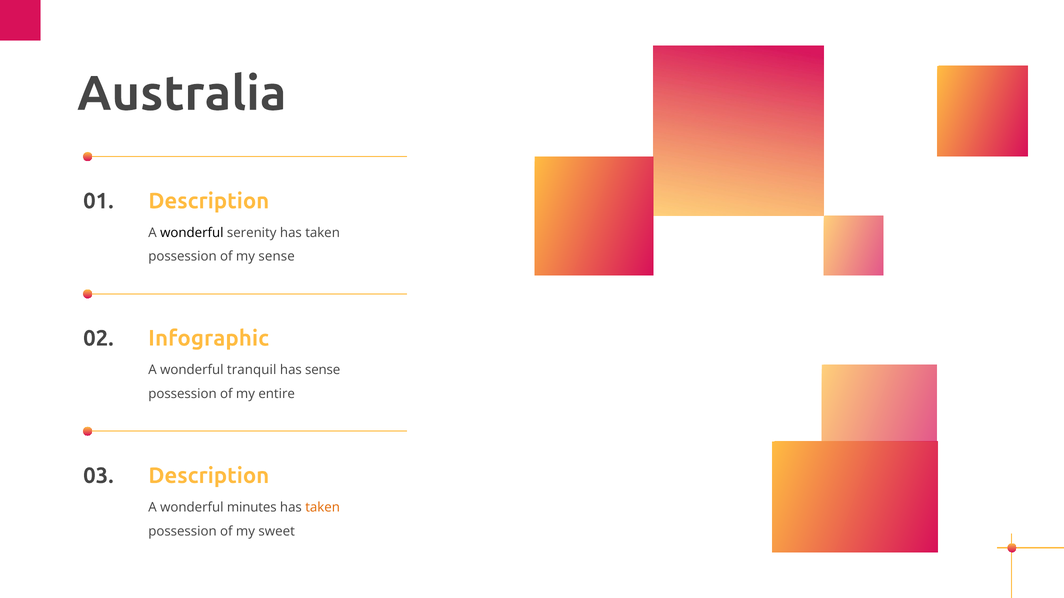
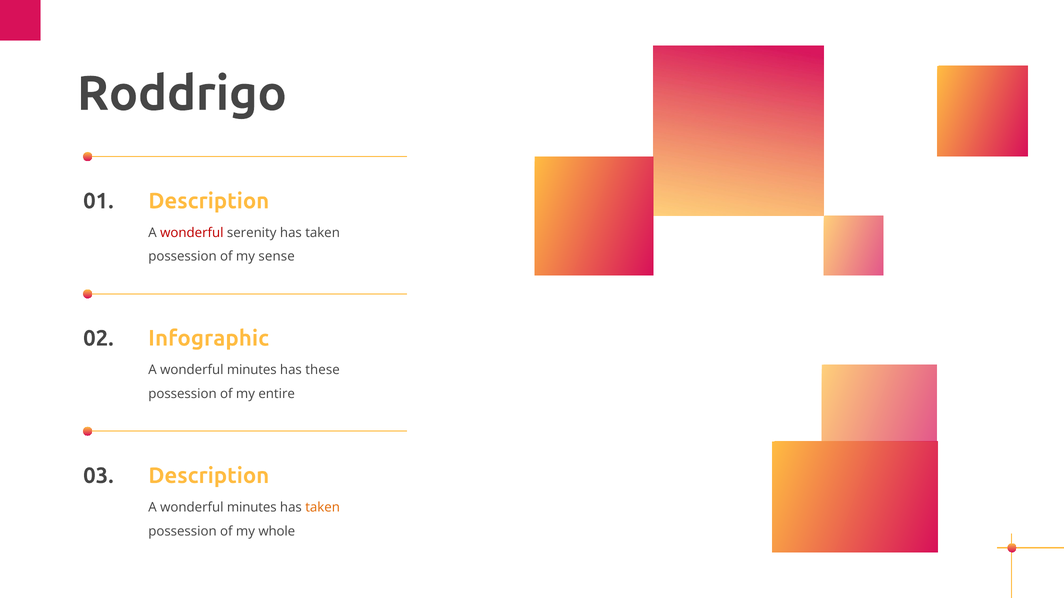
Australia: Australia -> Roddrigo
wonderful at (192, 233) colour: black -> red
tranquil at (252, 370): tranquil -> minutes
has sense: sense -> these
sweet: sweet -> whole
